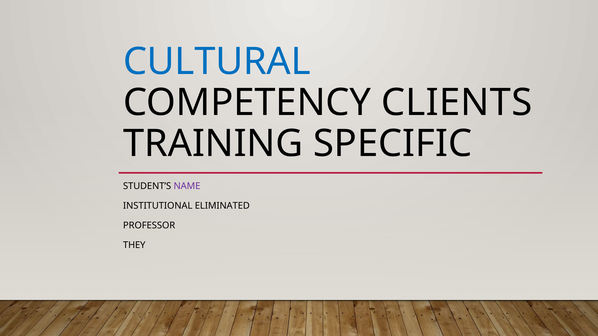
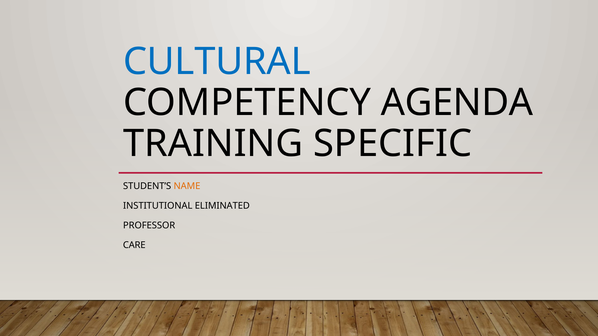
CLIENTS: CLIENTS -> AGENDA
NAME colour: purple -> orange
THEY: THEY -> CARE
